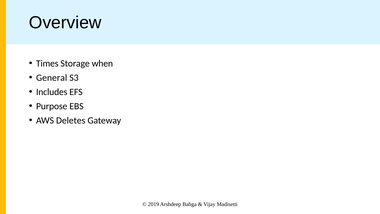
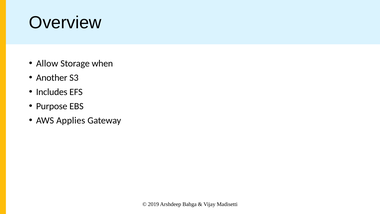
Times: Times -> Allow
General: General -> Another
Deletes: Deletes -> Applies
